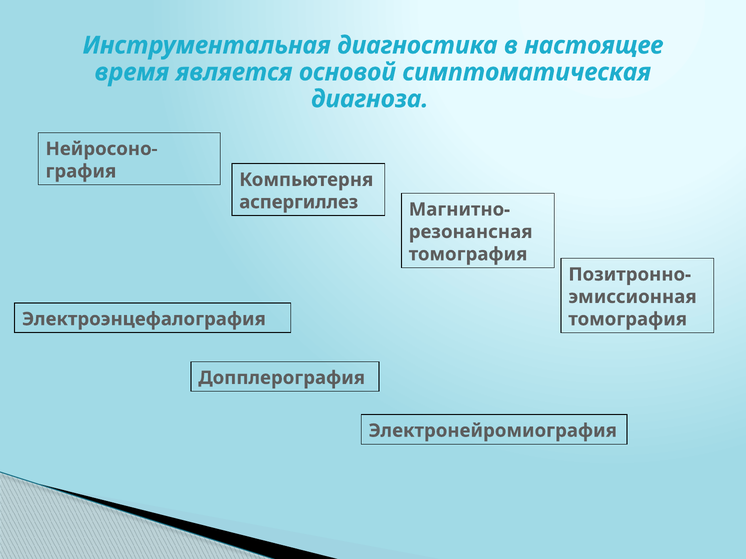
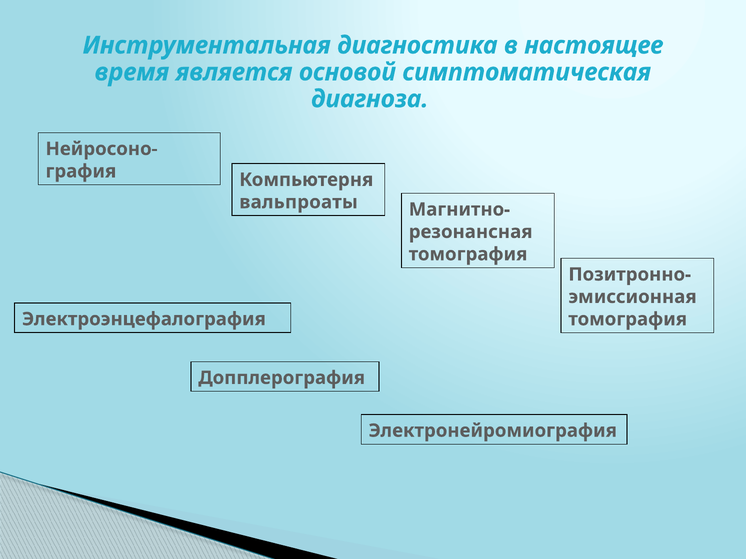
аспергиллез: аспергиллез -> вальпроаты
